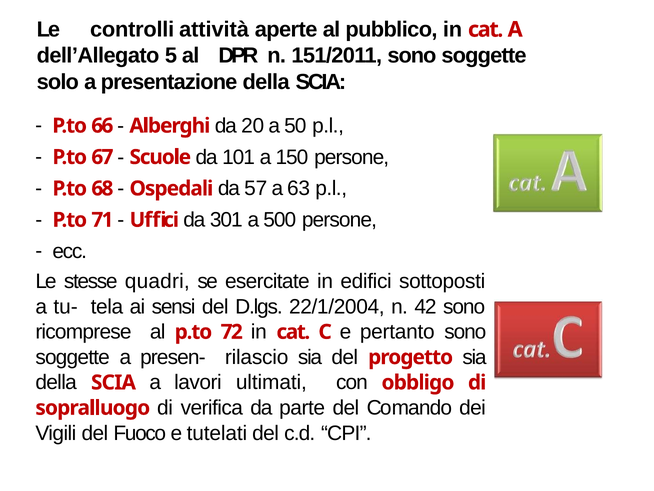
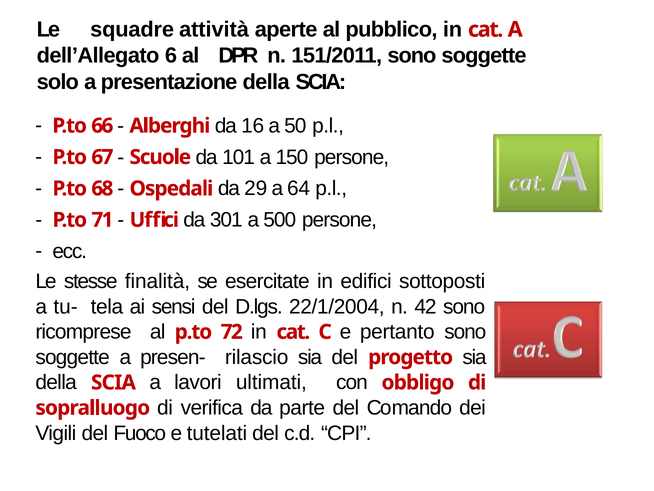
controlli: controlli -> squadre
5: 5 -> 6
20: 20 -> 16
57: 57 -> 29
63: 63 -> 64
quadri: quadri -> finalità
